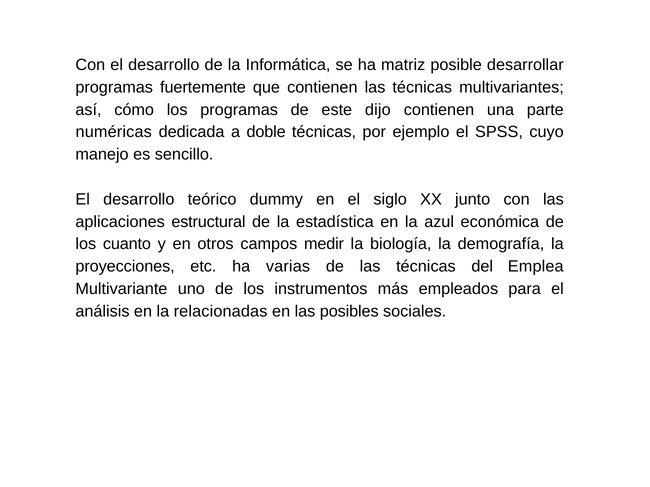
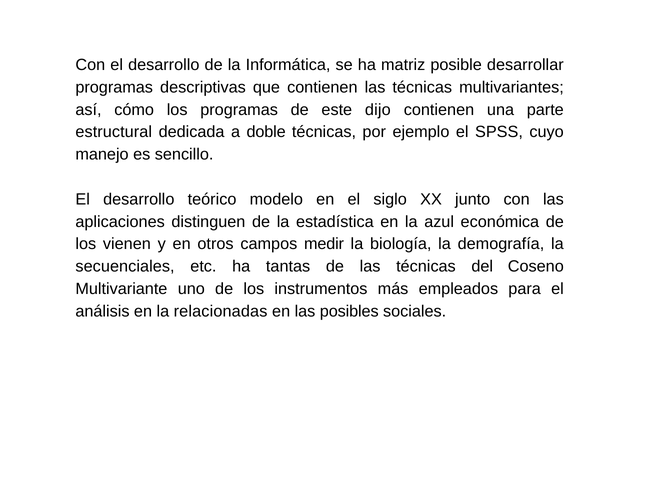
fuertemente: fuertemente -> descriptivas
numéricas: numéricas -> estructural
dummy: dummy -> modelo
estructural: estructural -> distinguen
cuanto: cuanto -> vienen
proyecciones: proyecciones -> secuenciales
varias: varias -> tantas
Emplea: Emplea -> Coseno
